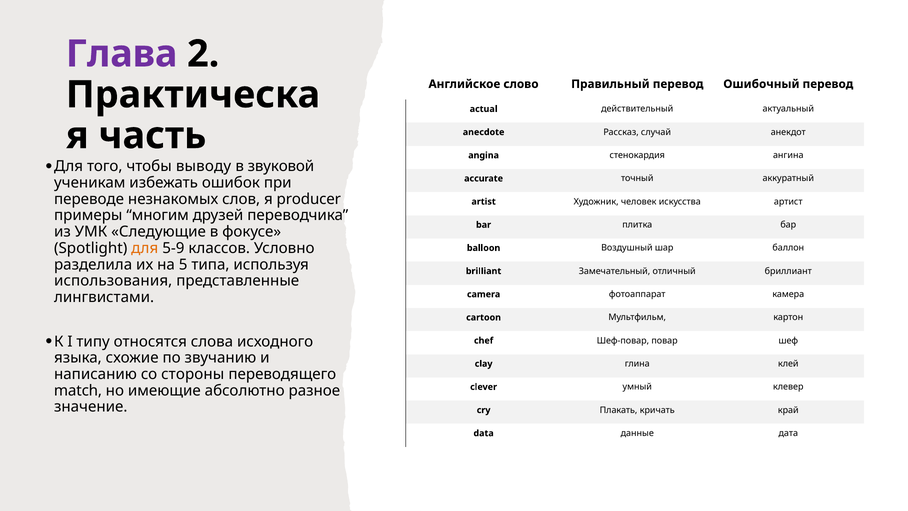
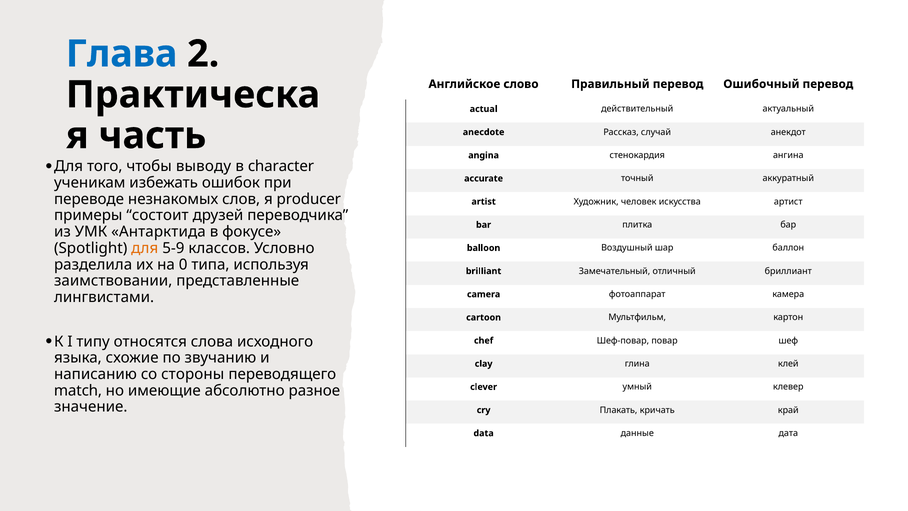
Глава colour: purple -> blue
звуковой: звуковой -> character
многим: многим -> состоит
Следующие: Следующие -> Антарктида
5: 5 -> 0
использования: использования -> заимствовании
